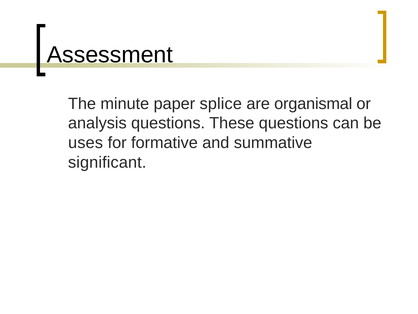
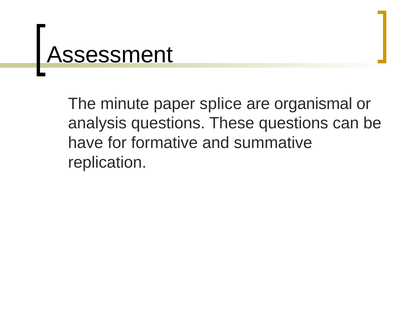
uses: uses -> have
significant: significant -> replication
